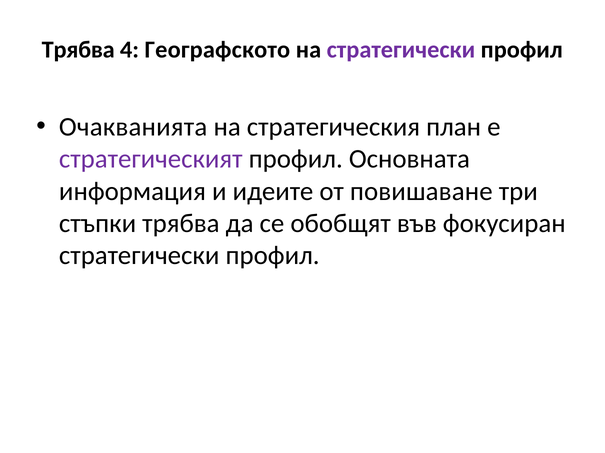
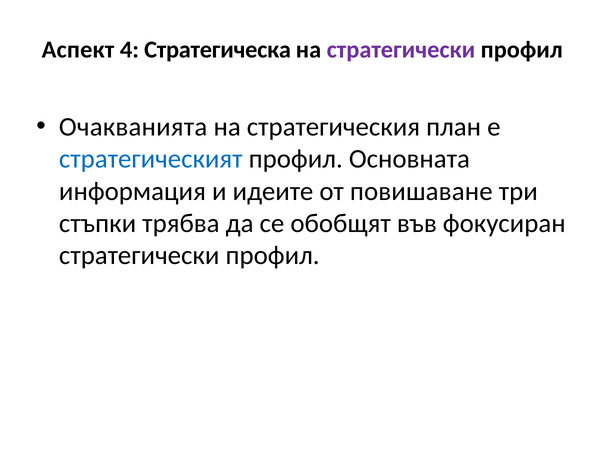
Трябва at (78, 50): Трябва -> Аспект
Географското: Географското -> Стратегическа
стратегическият colour: purple -> blue
